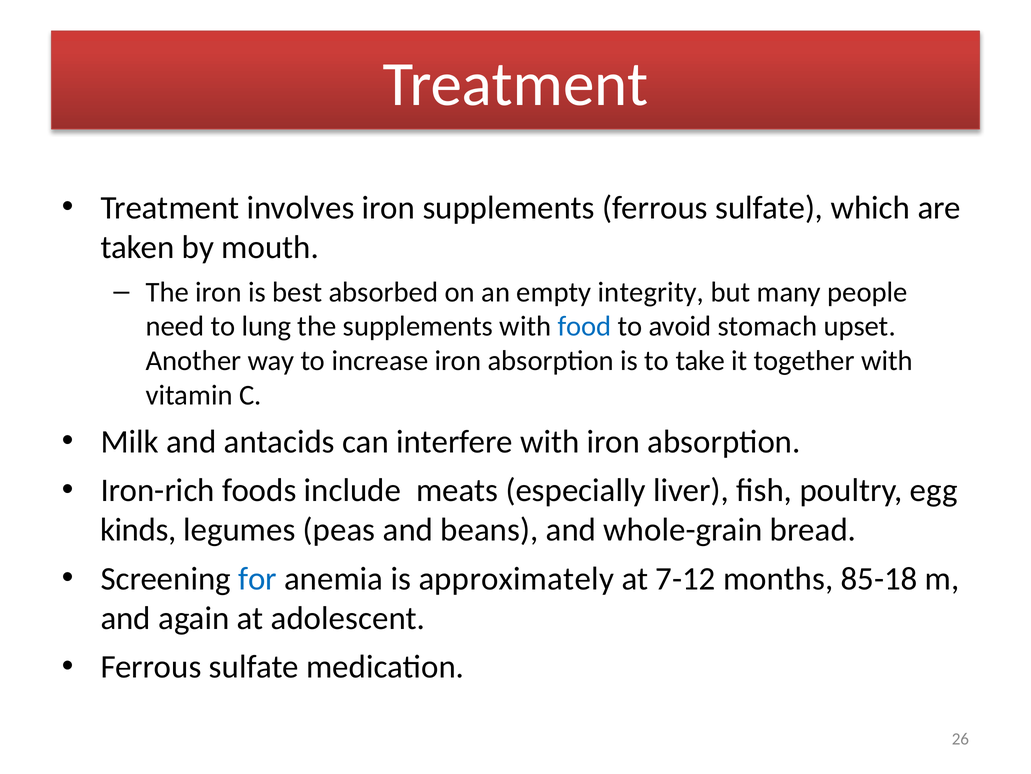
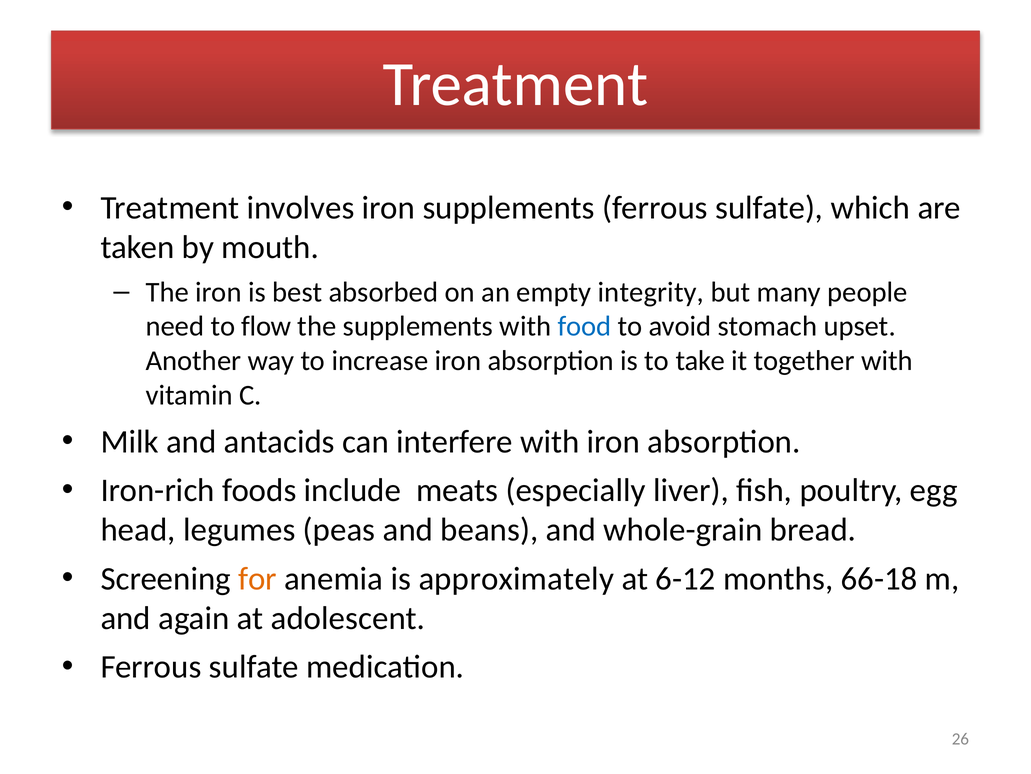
lung: lung -> flow
kinds: kinds -> head
for colour: blue -> orange
7-12: 7-12 -> 6-12
85-18: 85-18 -> 66-18
